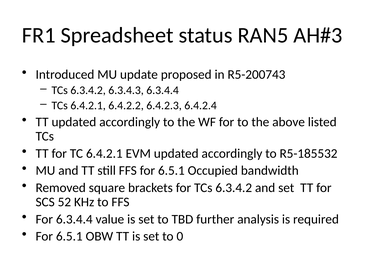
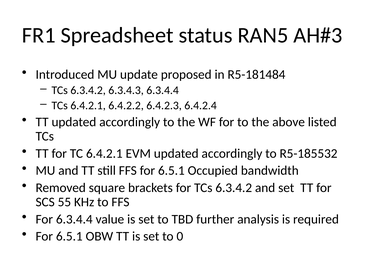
R5-200743: R5-200743 -> R5-181484
52: 52 -> 55
